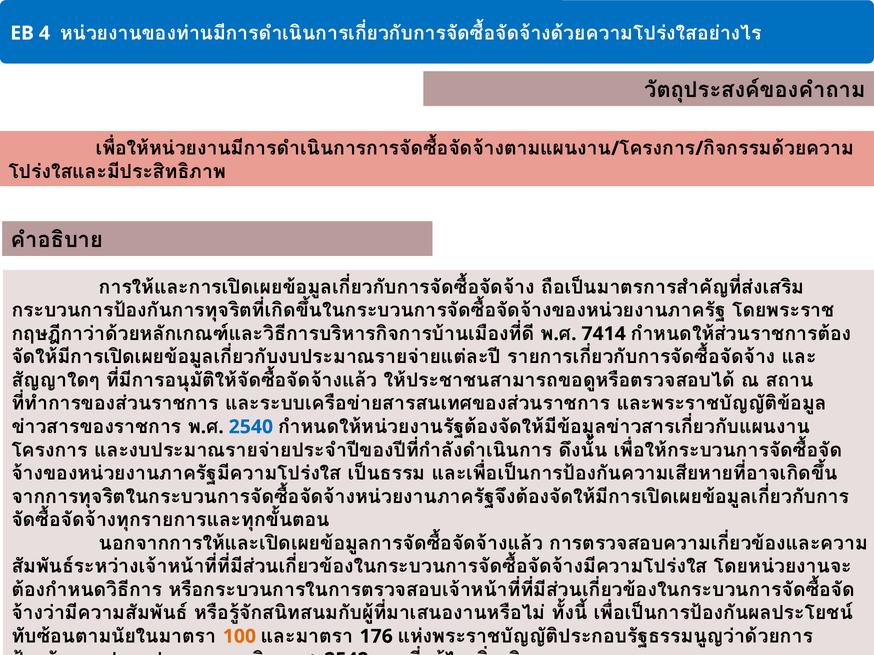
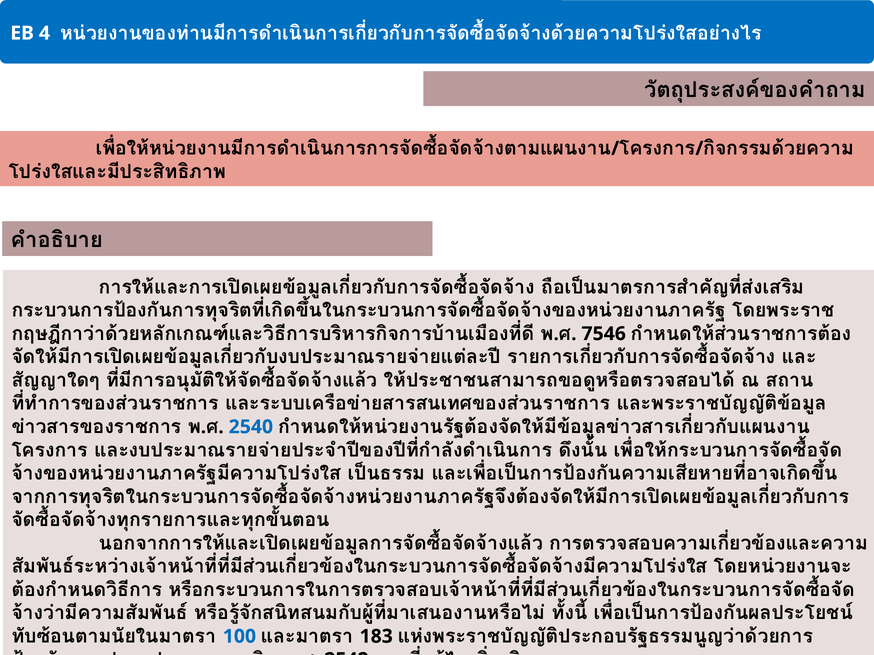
7414: 7414 -> 7546
100 colour: orange -> blue
176: 176 -> 183
